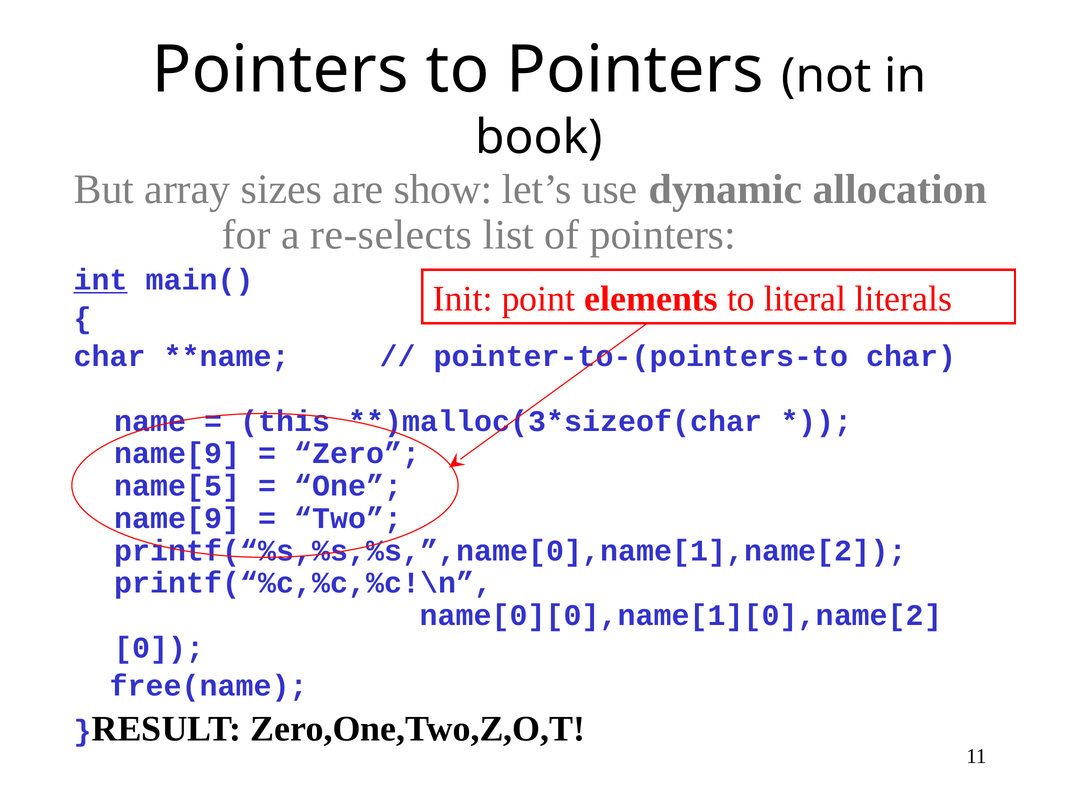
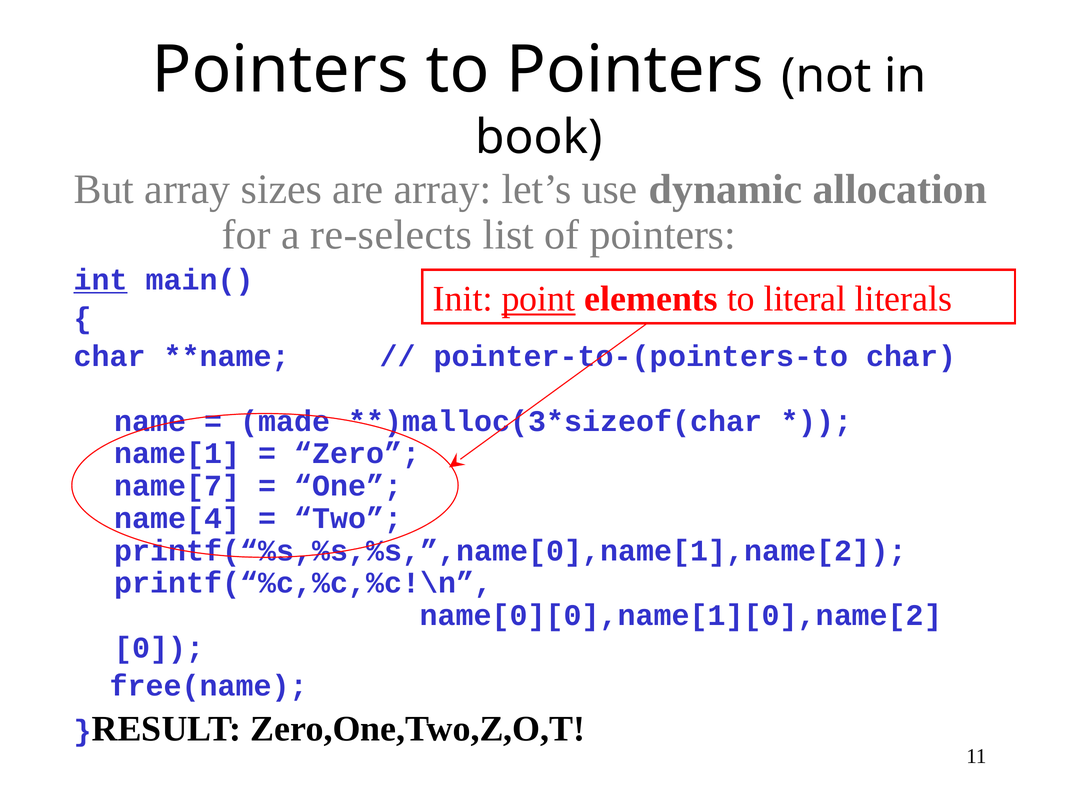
are show: show -> array
point underline: none -> present
this: this -> made
name[9 at (177, 453): name[9 -> name[1
name[5: name[5 -> name[7
name[9 at (177, 518): name[9 -> name[4
